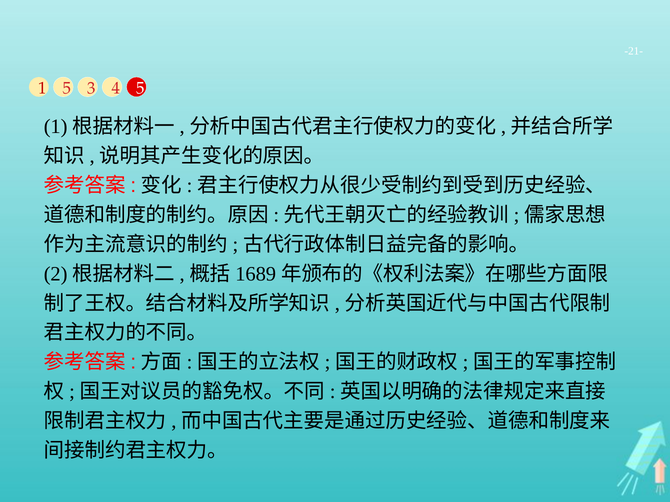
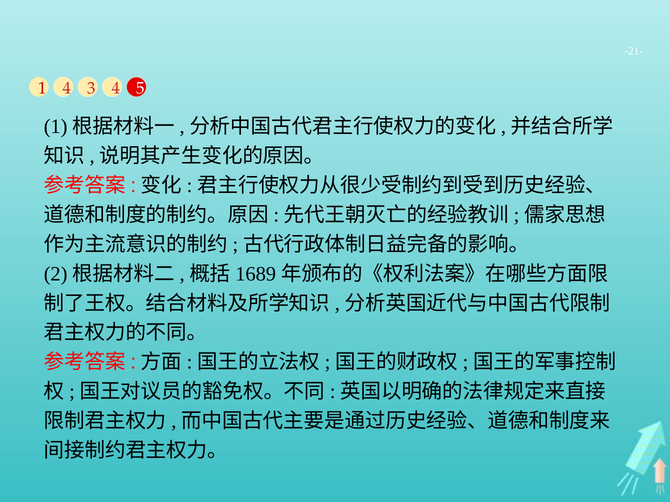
1 5: 5 -> 4
